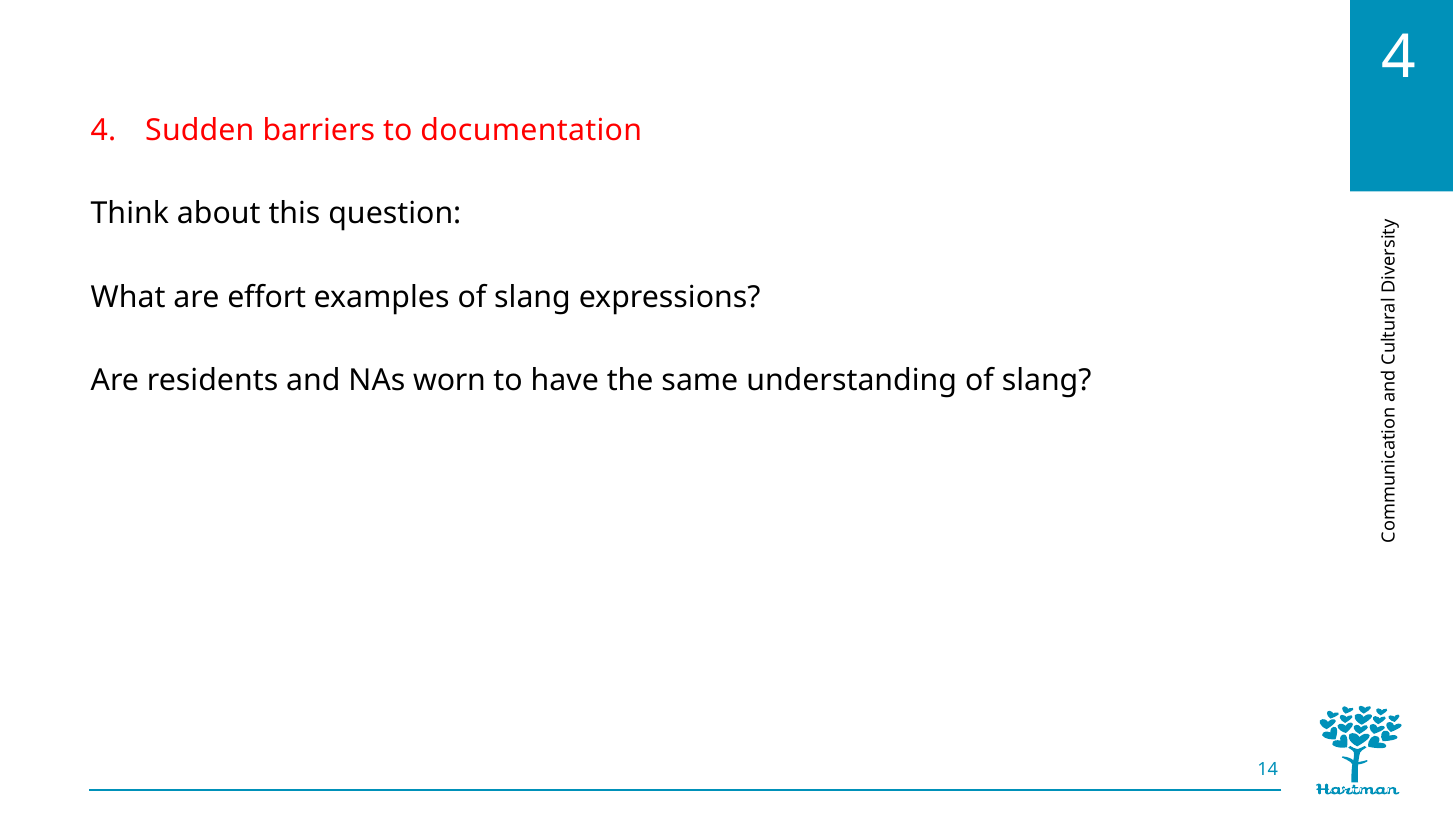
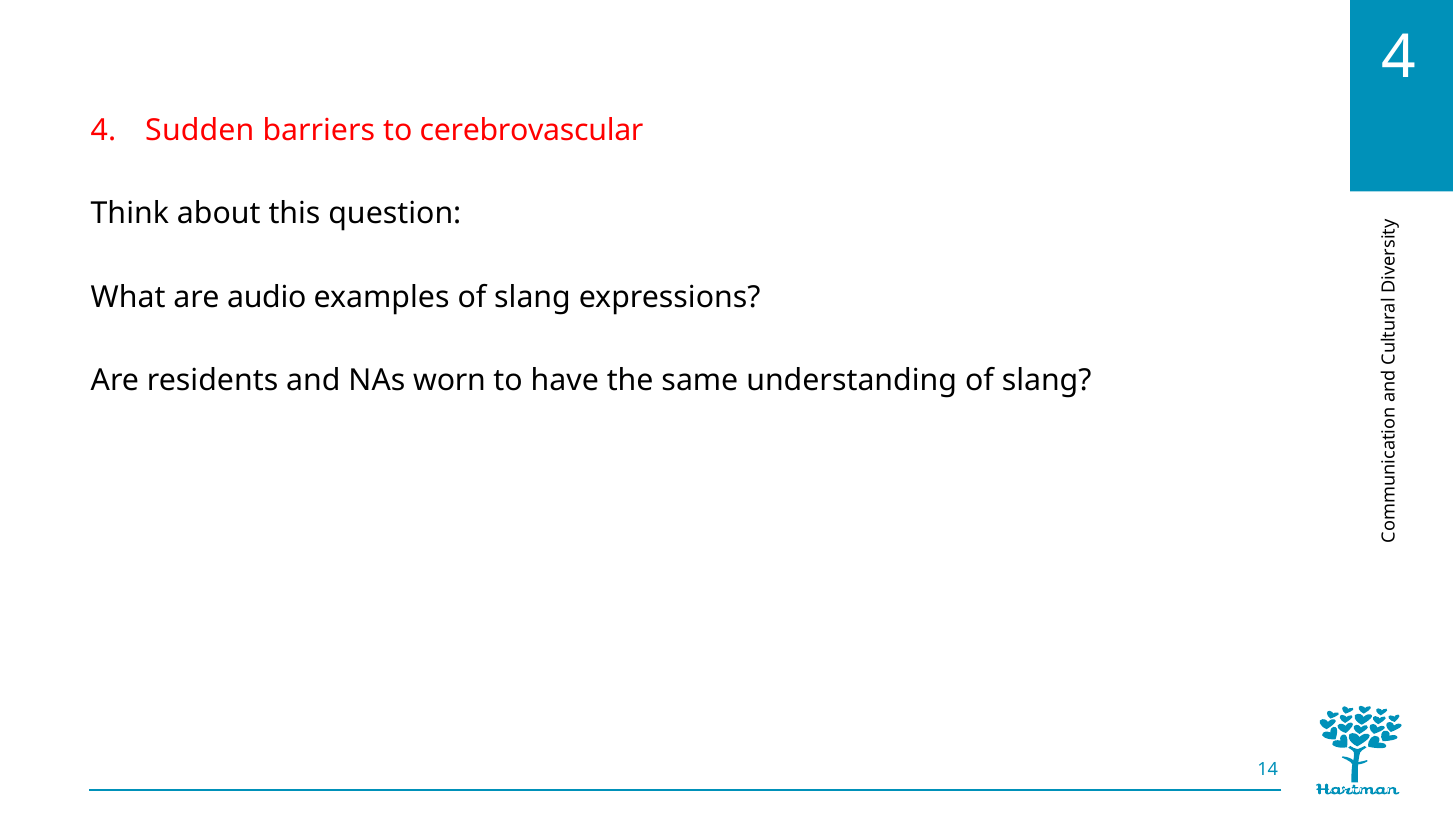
documentation: documentation -> cerebrovascular
effort: effort -> audio
